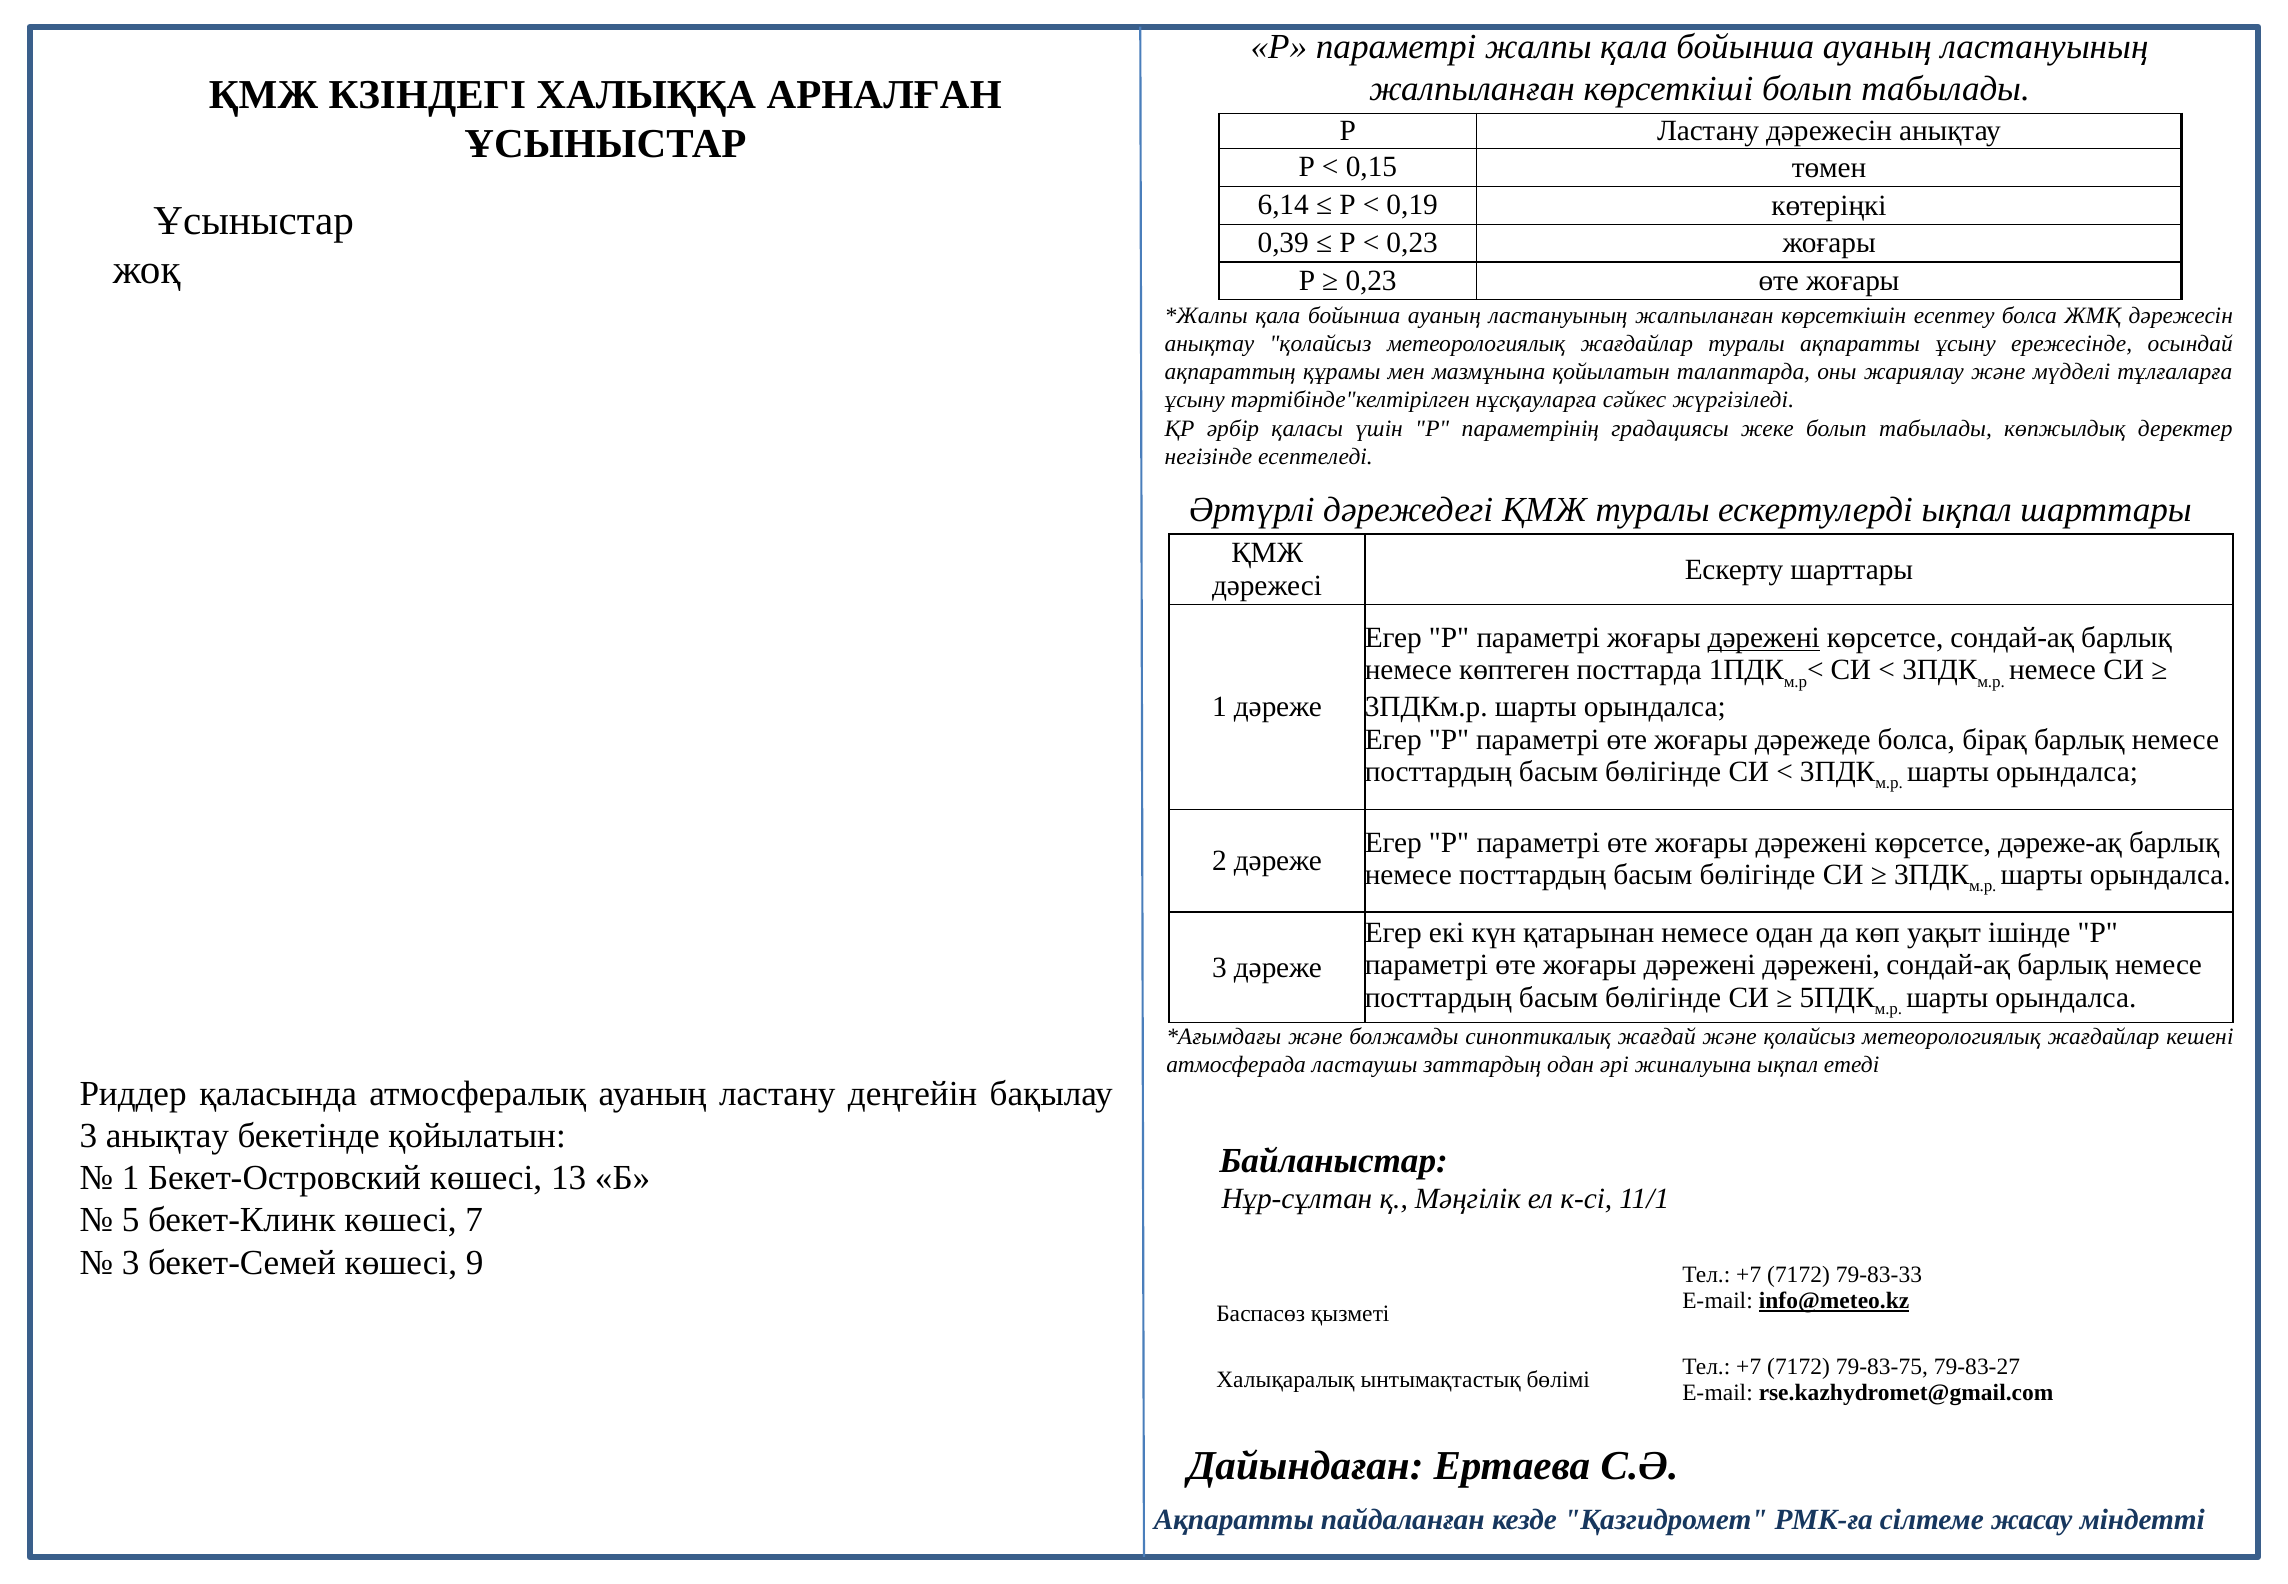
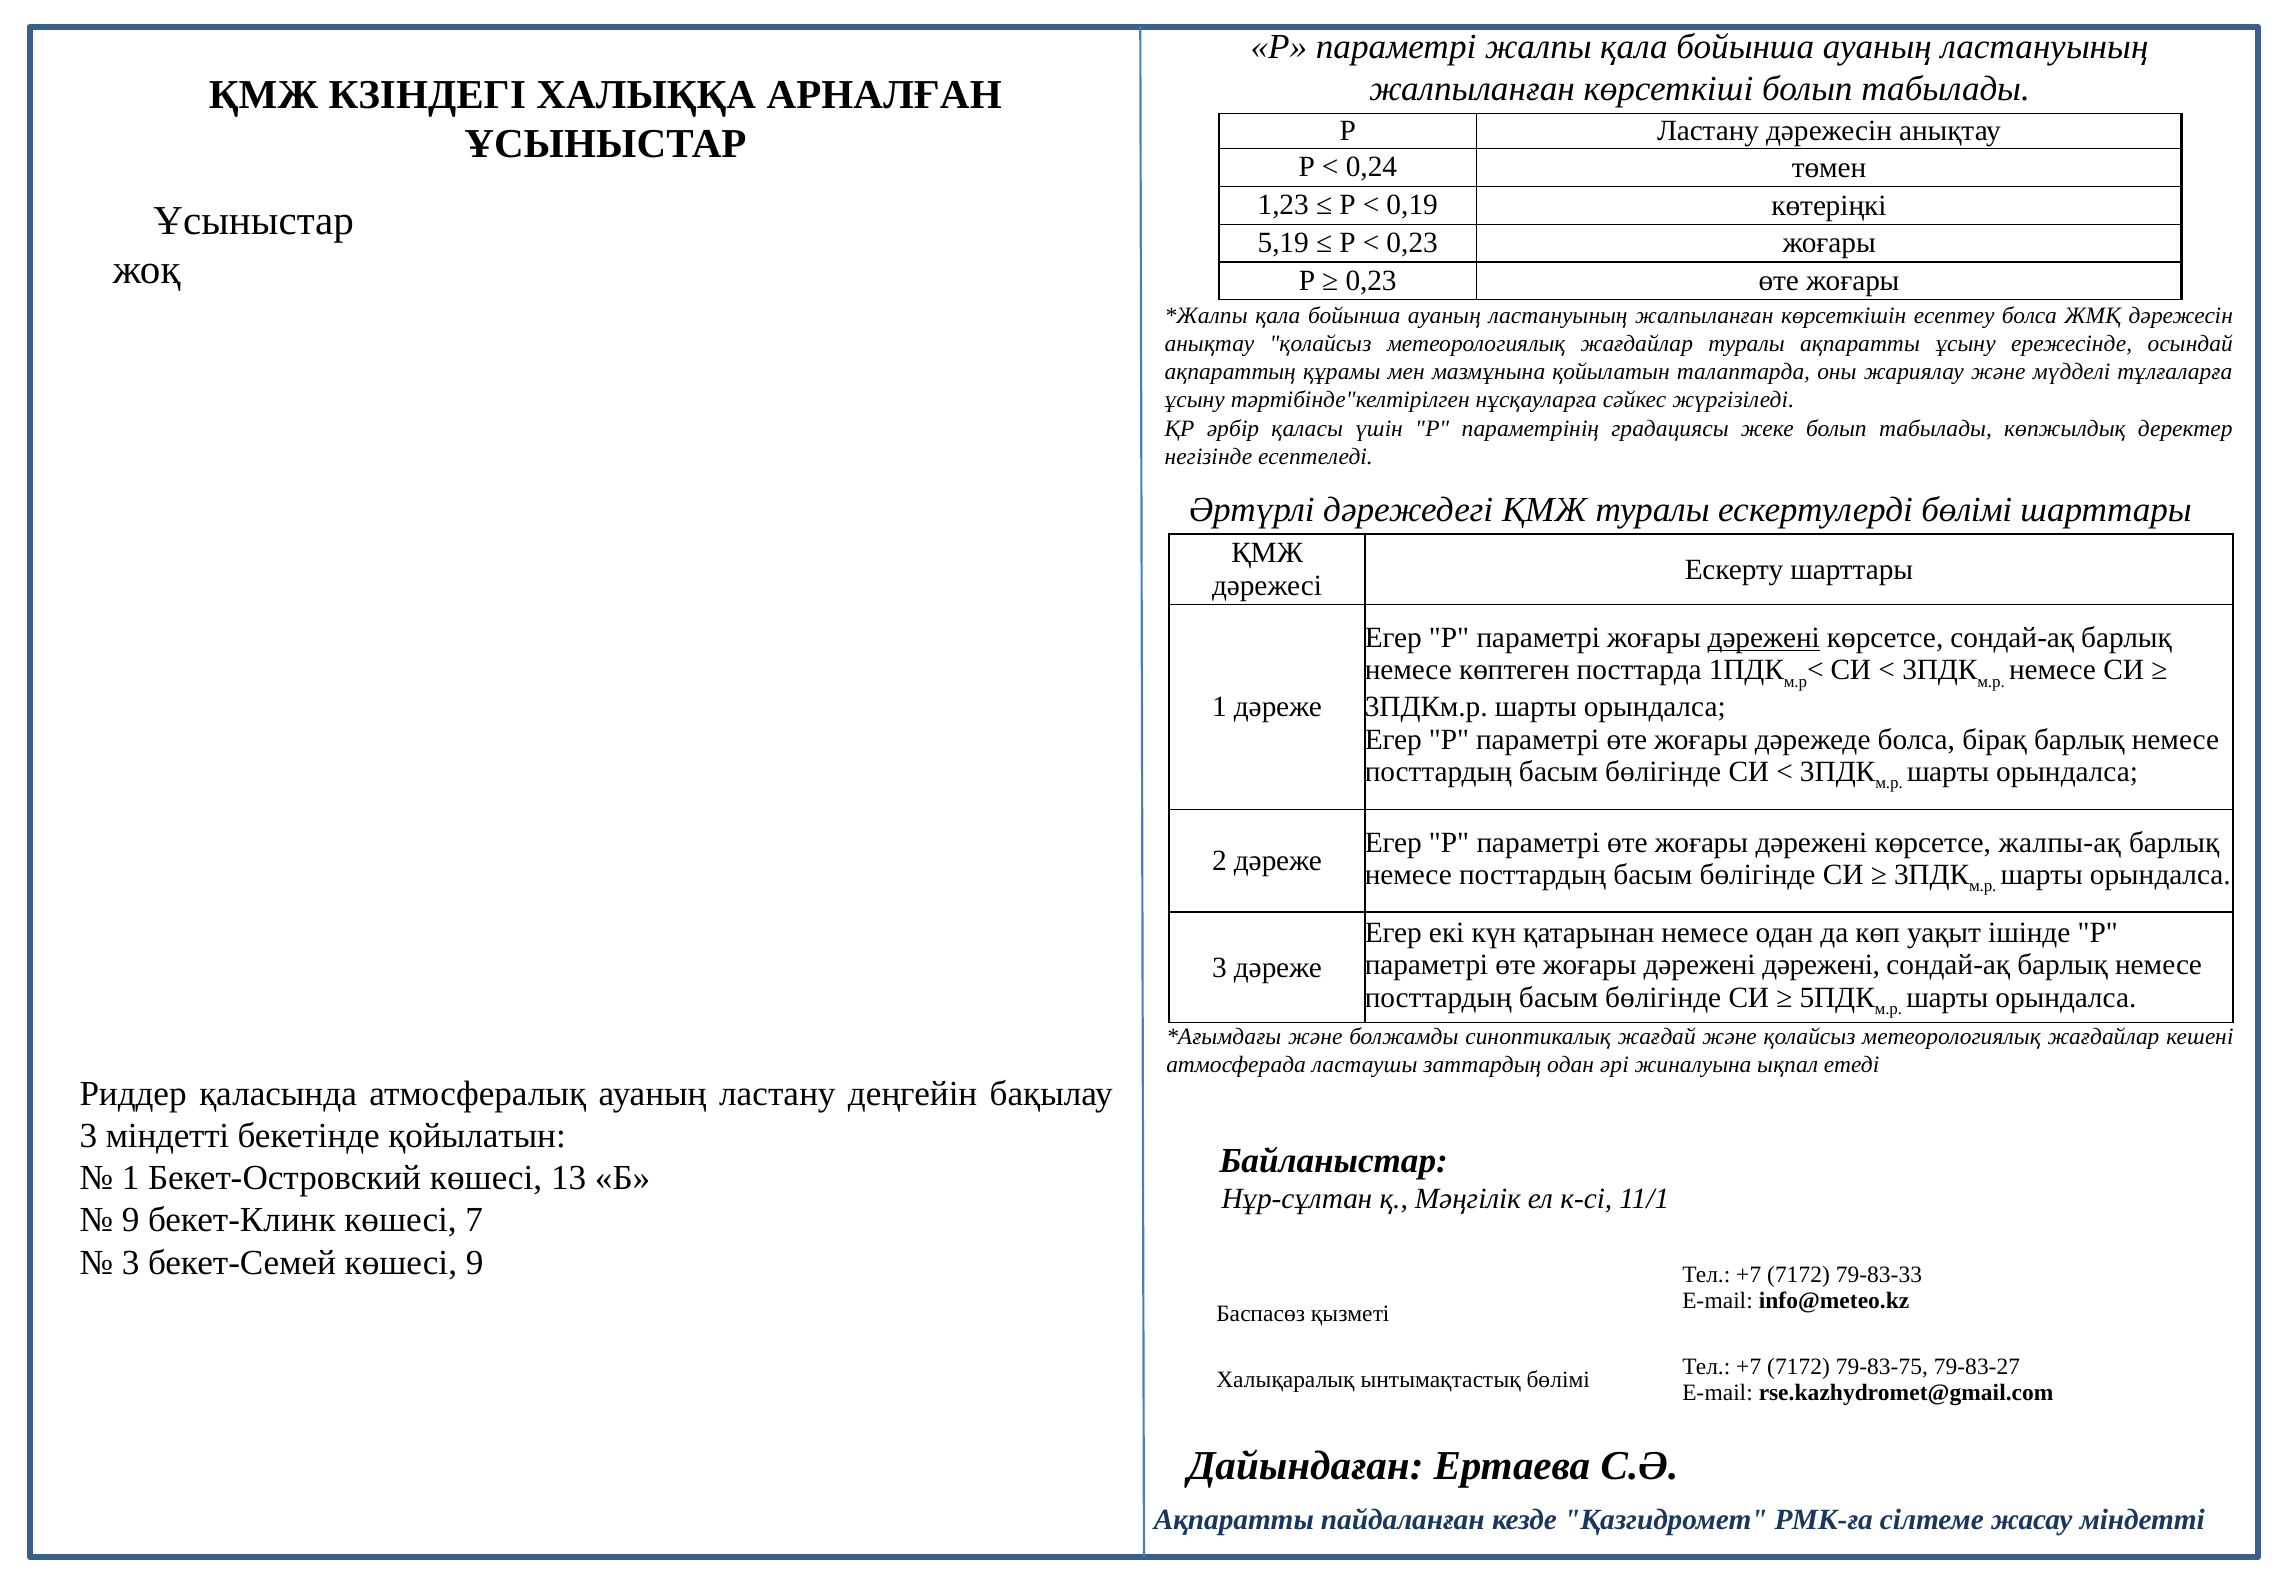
0,15: 0,15 -> 0,24
6,14: 6,14 -> 1,23
0,39: 0,39 -> 5,19
ескертулерді ықпал: ықпал -> бөлімі
дәреже-ақ: дәреже-ақ -> жалпы-ақ
3 анықтау: анықтау -> міндетті
5 at (131, 1220): 5 -> 9
info@meteo.kz underline: present -> none
